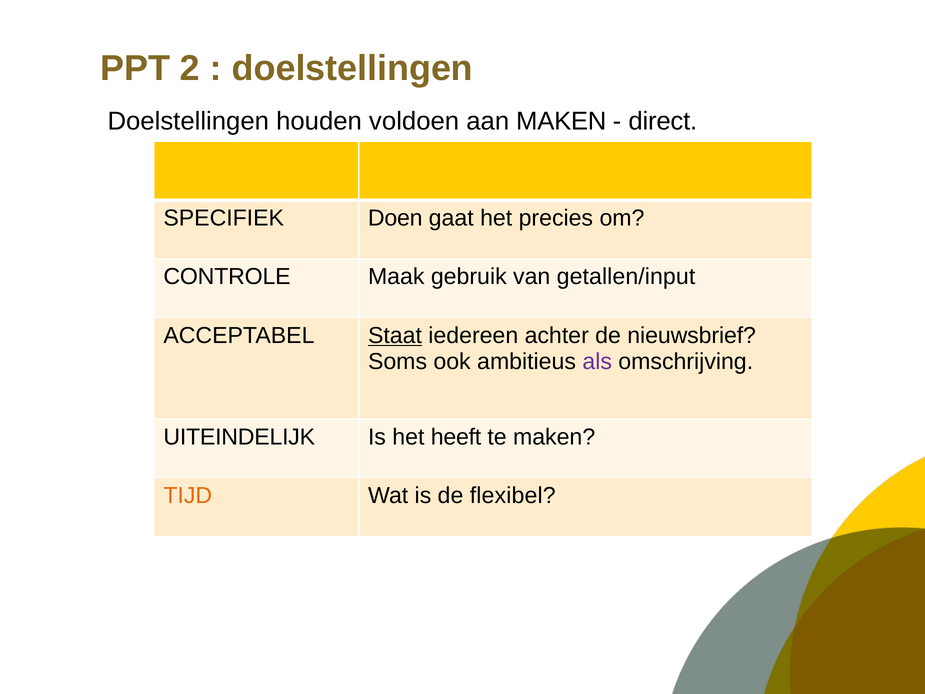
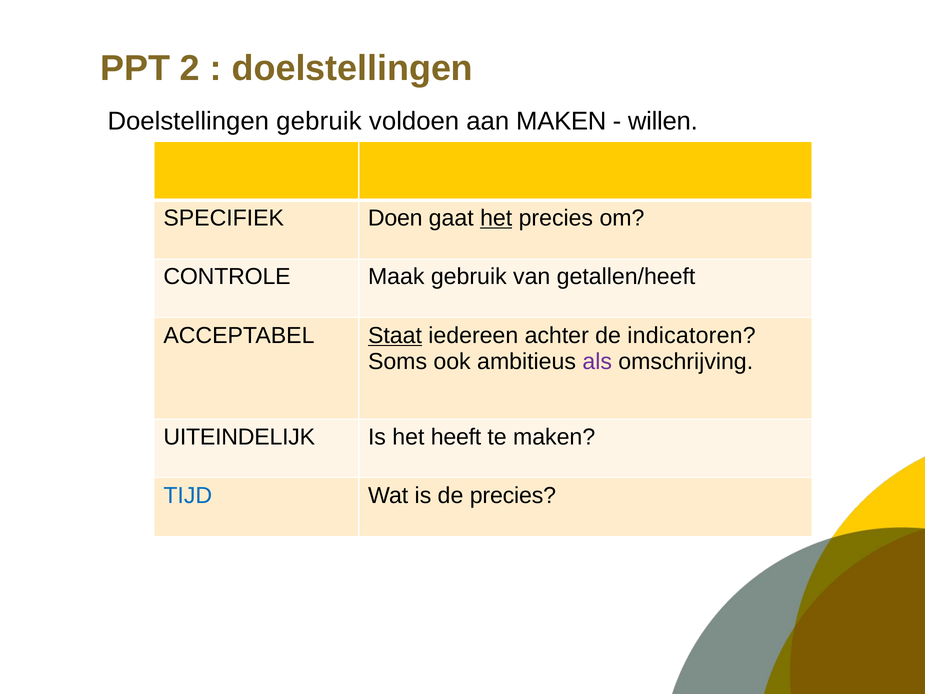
Doelstellingen houden: houden -> gebruik
direct: direct -> willen
het at (496, 218) underline: none -> present
getallen/input: getallen/input -> getallen/heeft
nieuwsbrief: nieuwsbrief -> indicatoren
TIJD colour: orange -> blue
de flexibel: flexibel -> precies
